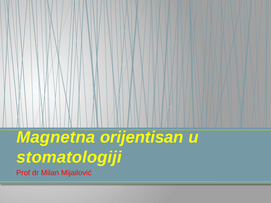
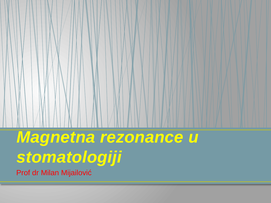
orijentisan: orijentisan -> rezonance
